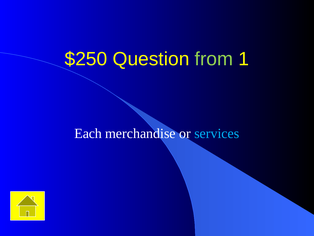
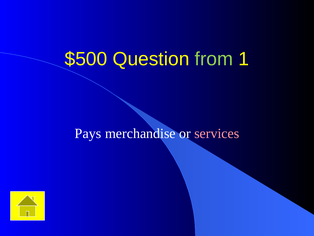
$250: $250 -> $500
Each: Each -> Pays
services colour: light blue -> pink
